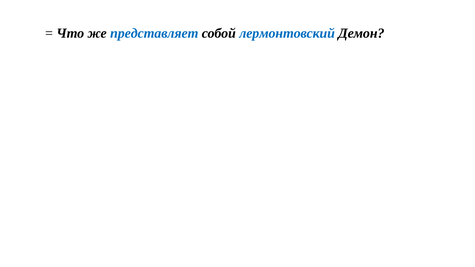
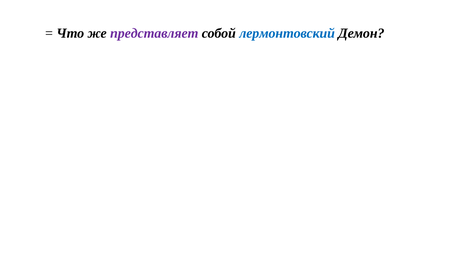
представляет colour: blue -> purple
